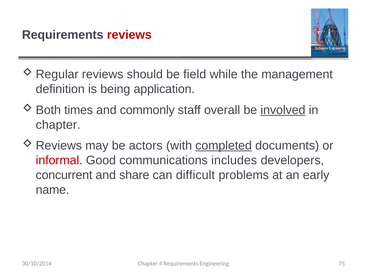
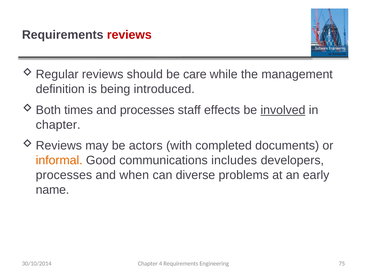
field: field -> care
application: application -> introduced
and commonly: commonly -> processes
overall: overall -> effects
completed underline: present -> none
informal colour: red -> orange
concurrent at (64, 175): concurrent -> processes
share: share -> when
difficult: difficult -> diverse
